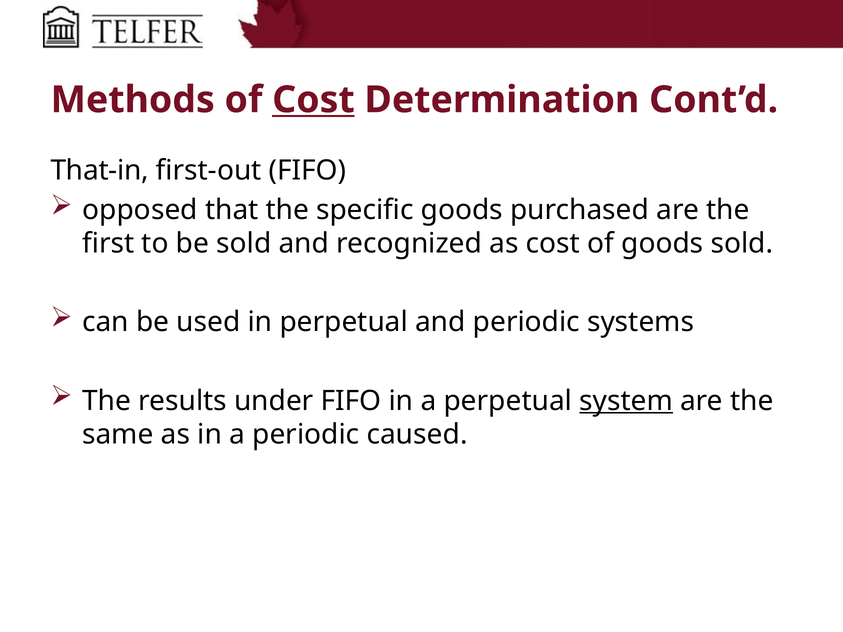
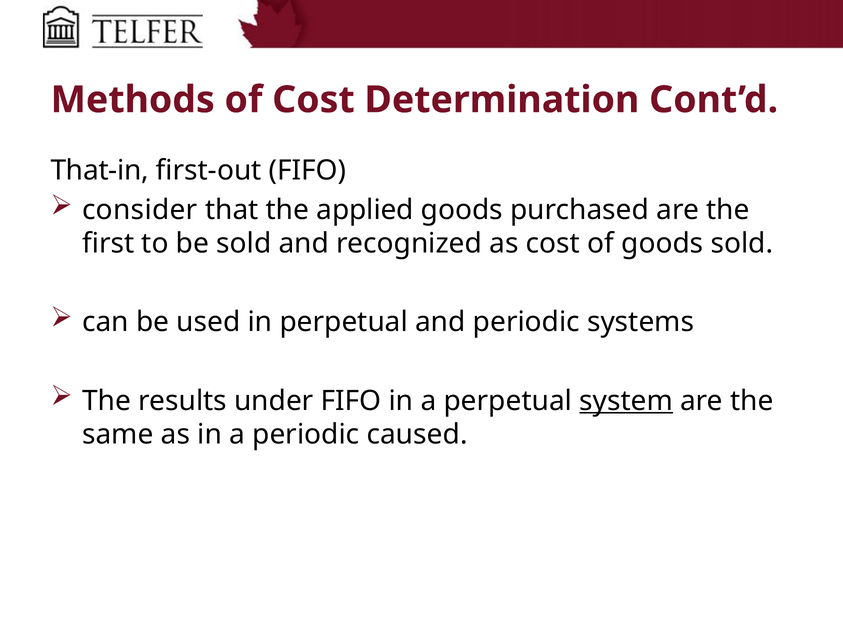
Cost at (313, 100) underline: present -> none
opposed: opposed -> consider
specific: specific -> applied
